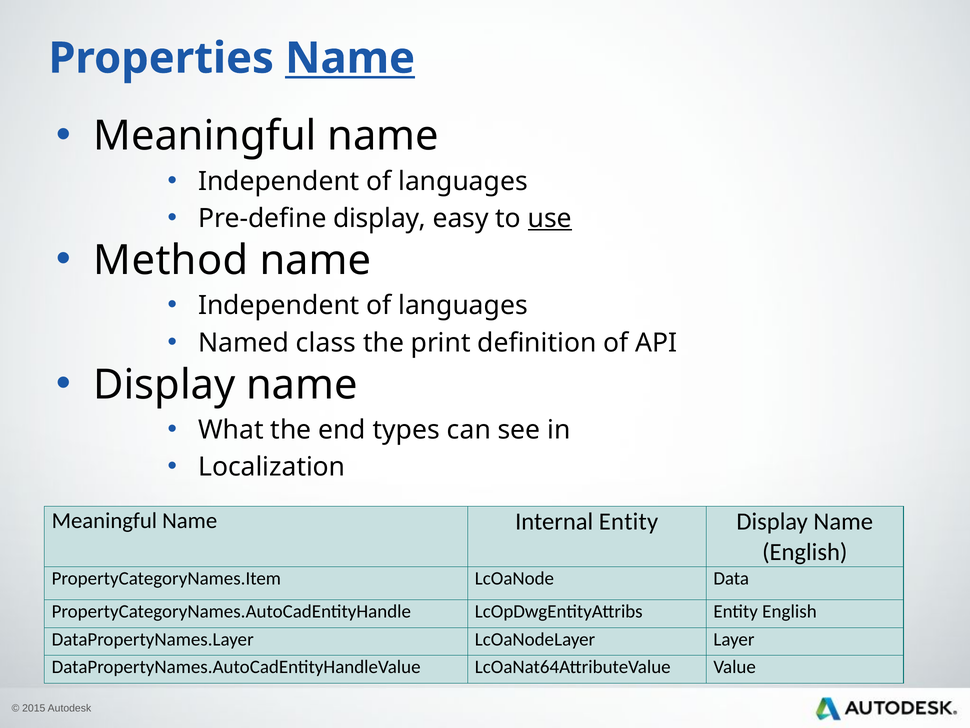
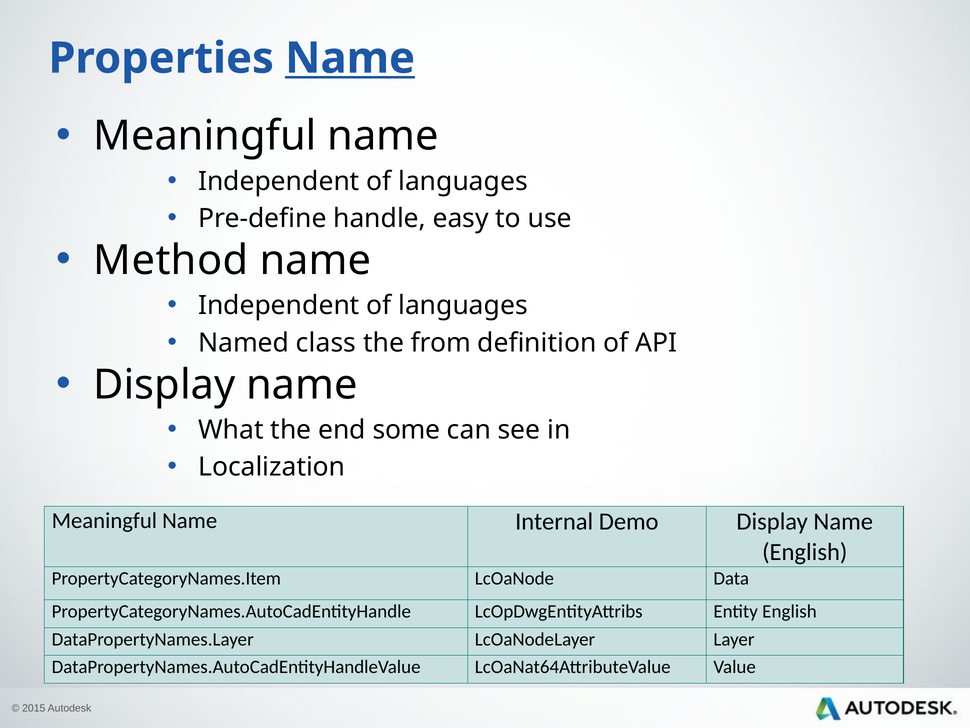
Pre-define display: display -> handle
use underline: present -> none
print: print -> from
types: types -> some
Internal Entity: Entity -> Demo
